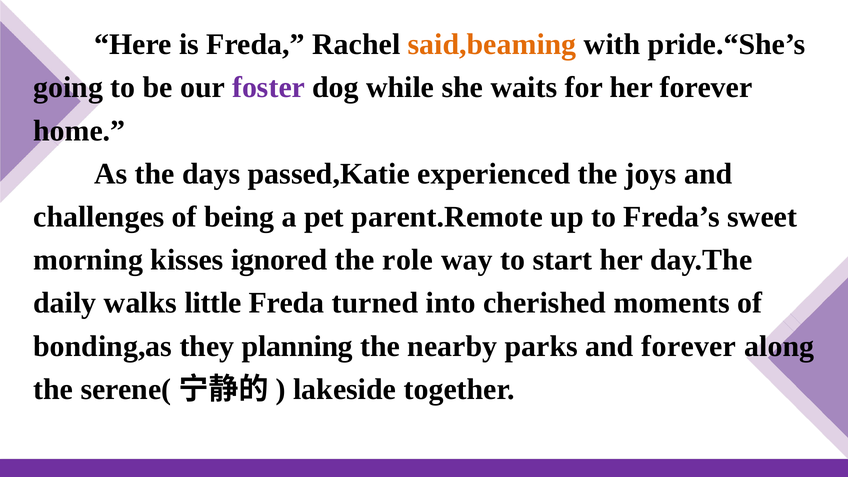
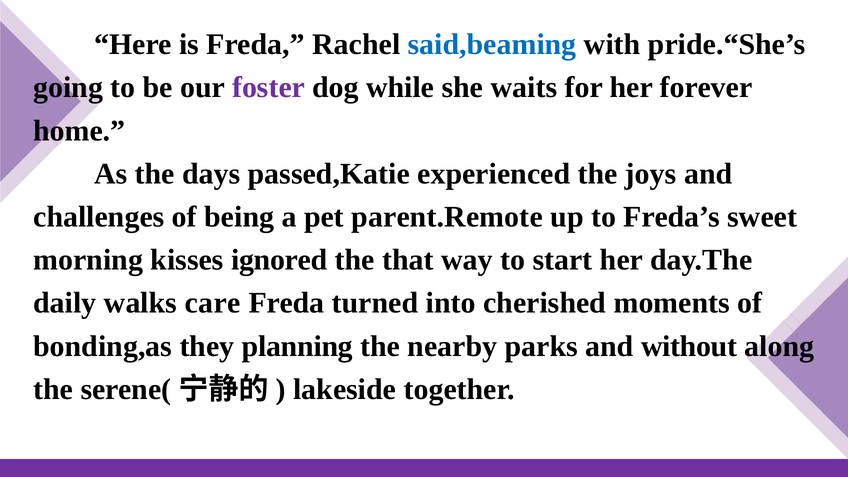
said,beaming colour: orange -> blue
role: role -> that
little: little -> care
and forever: forever -> without
